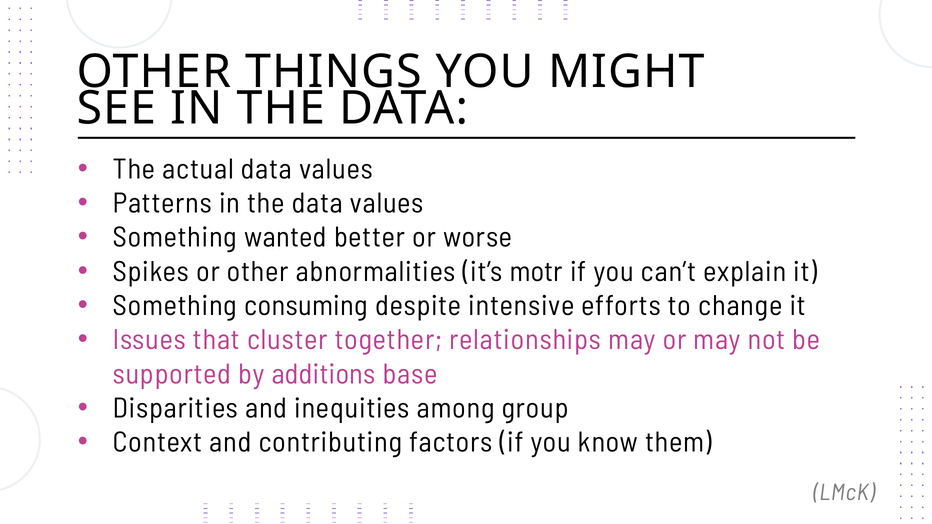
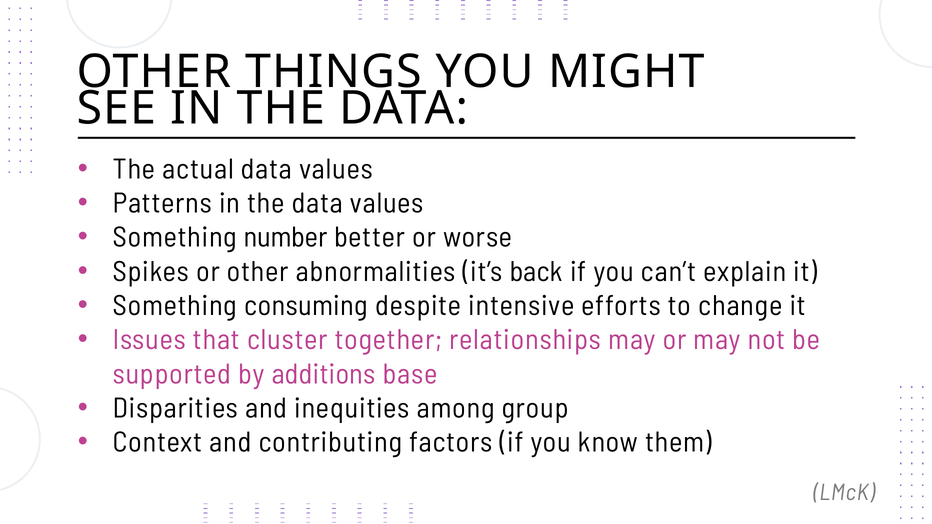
wanted: wanted -> number
motr: motr -> back
